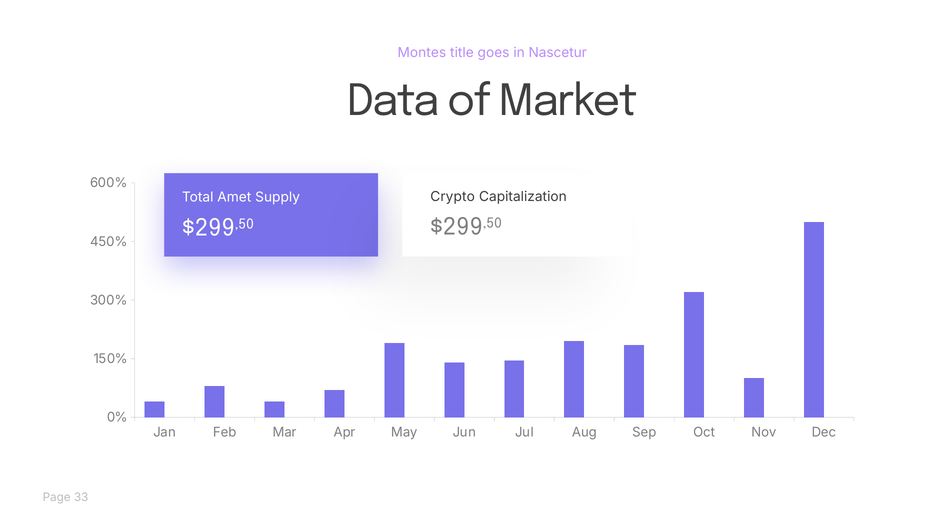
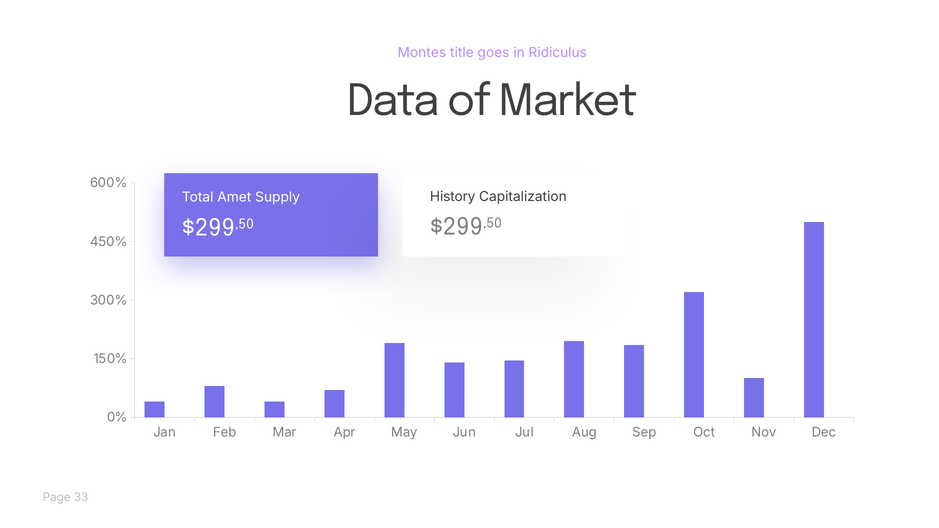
Nascetur: Nascetur -> Ridiculus
Crypto: Crypto -> History
